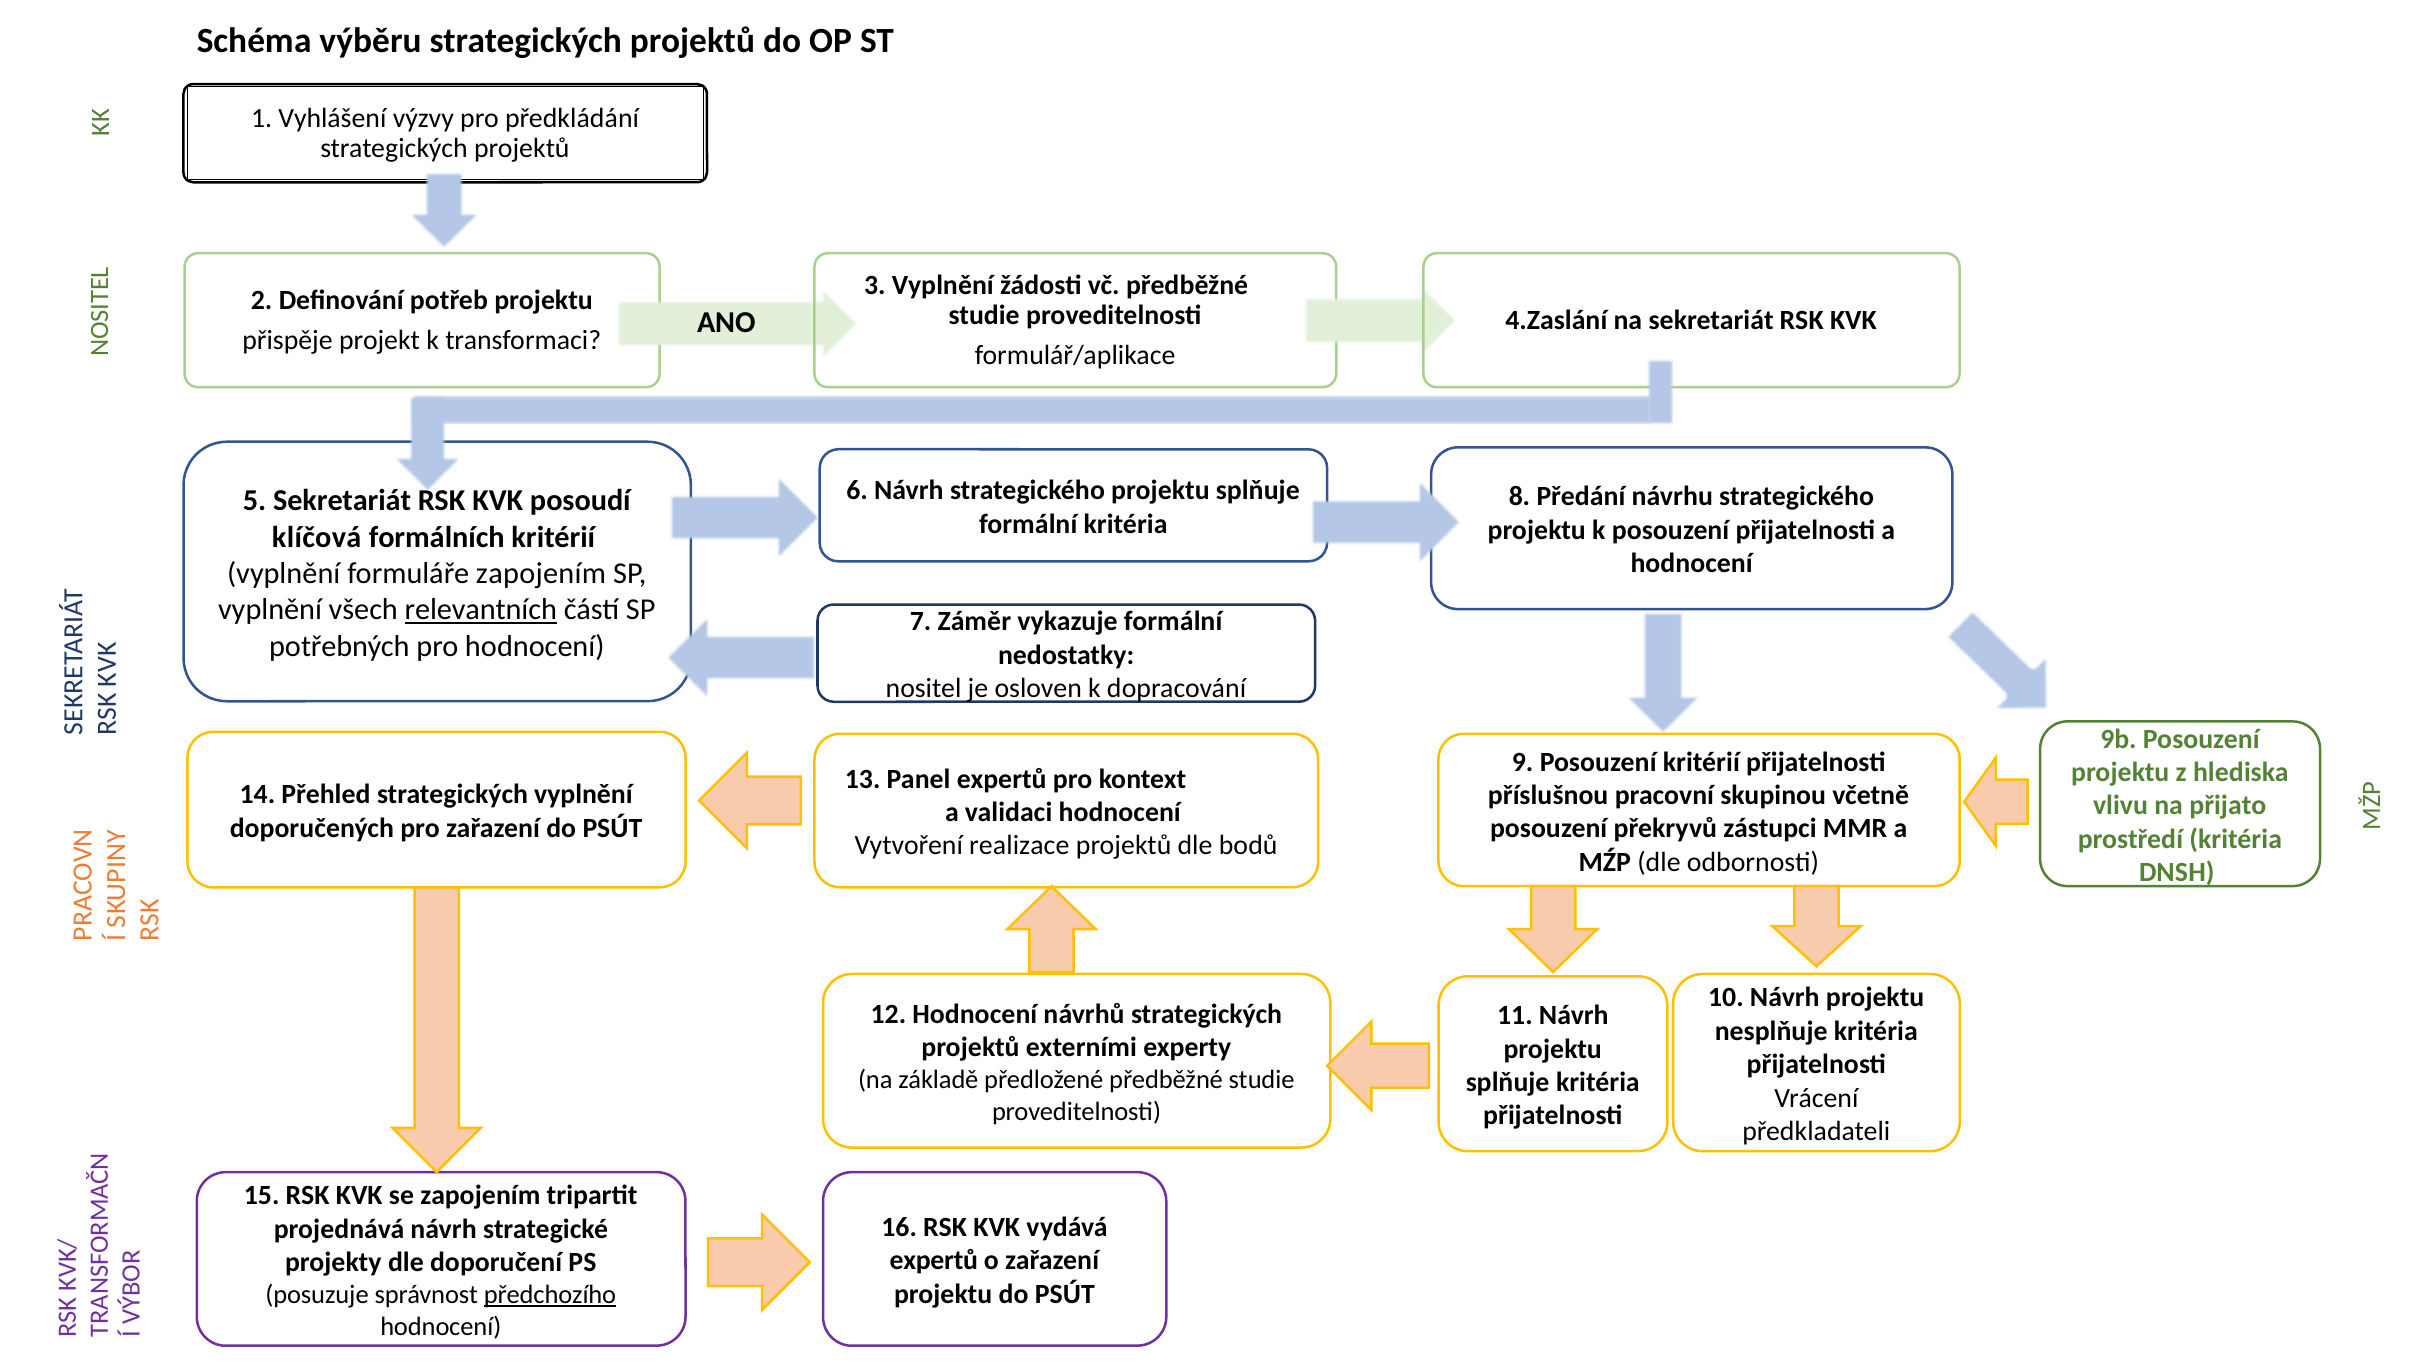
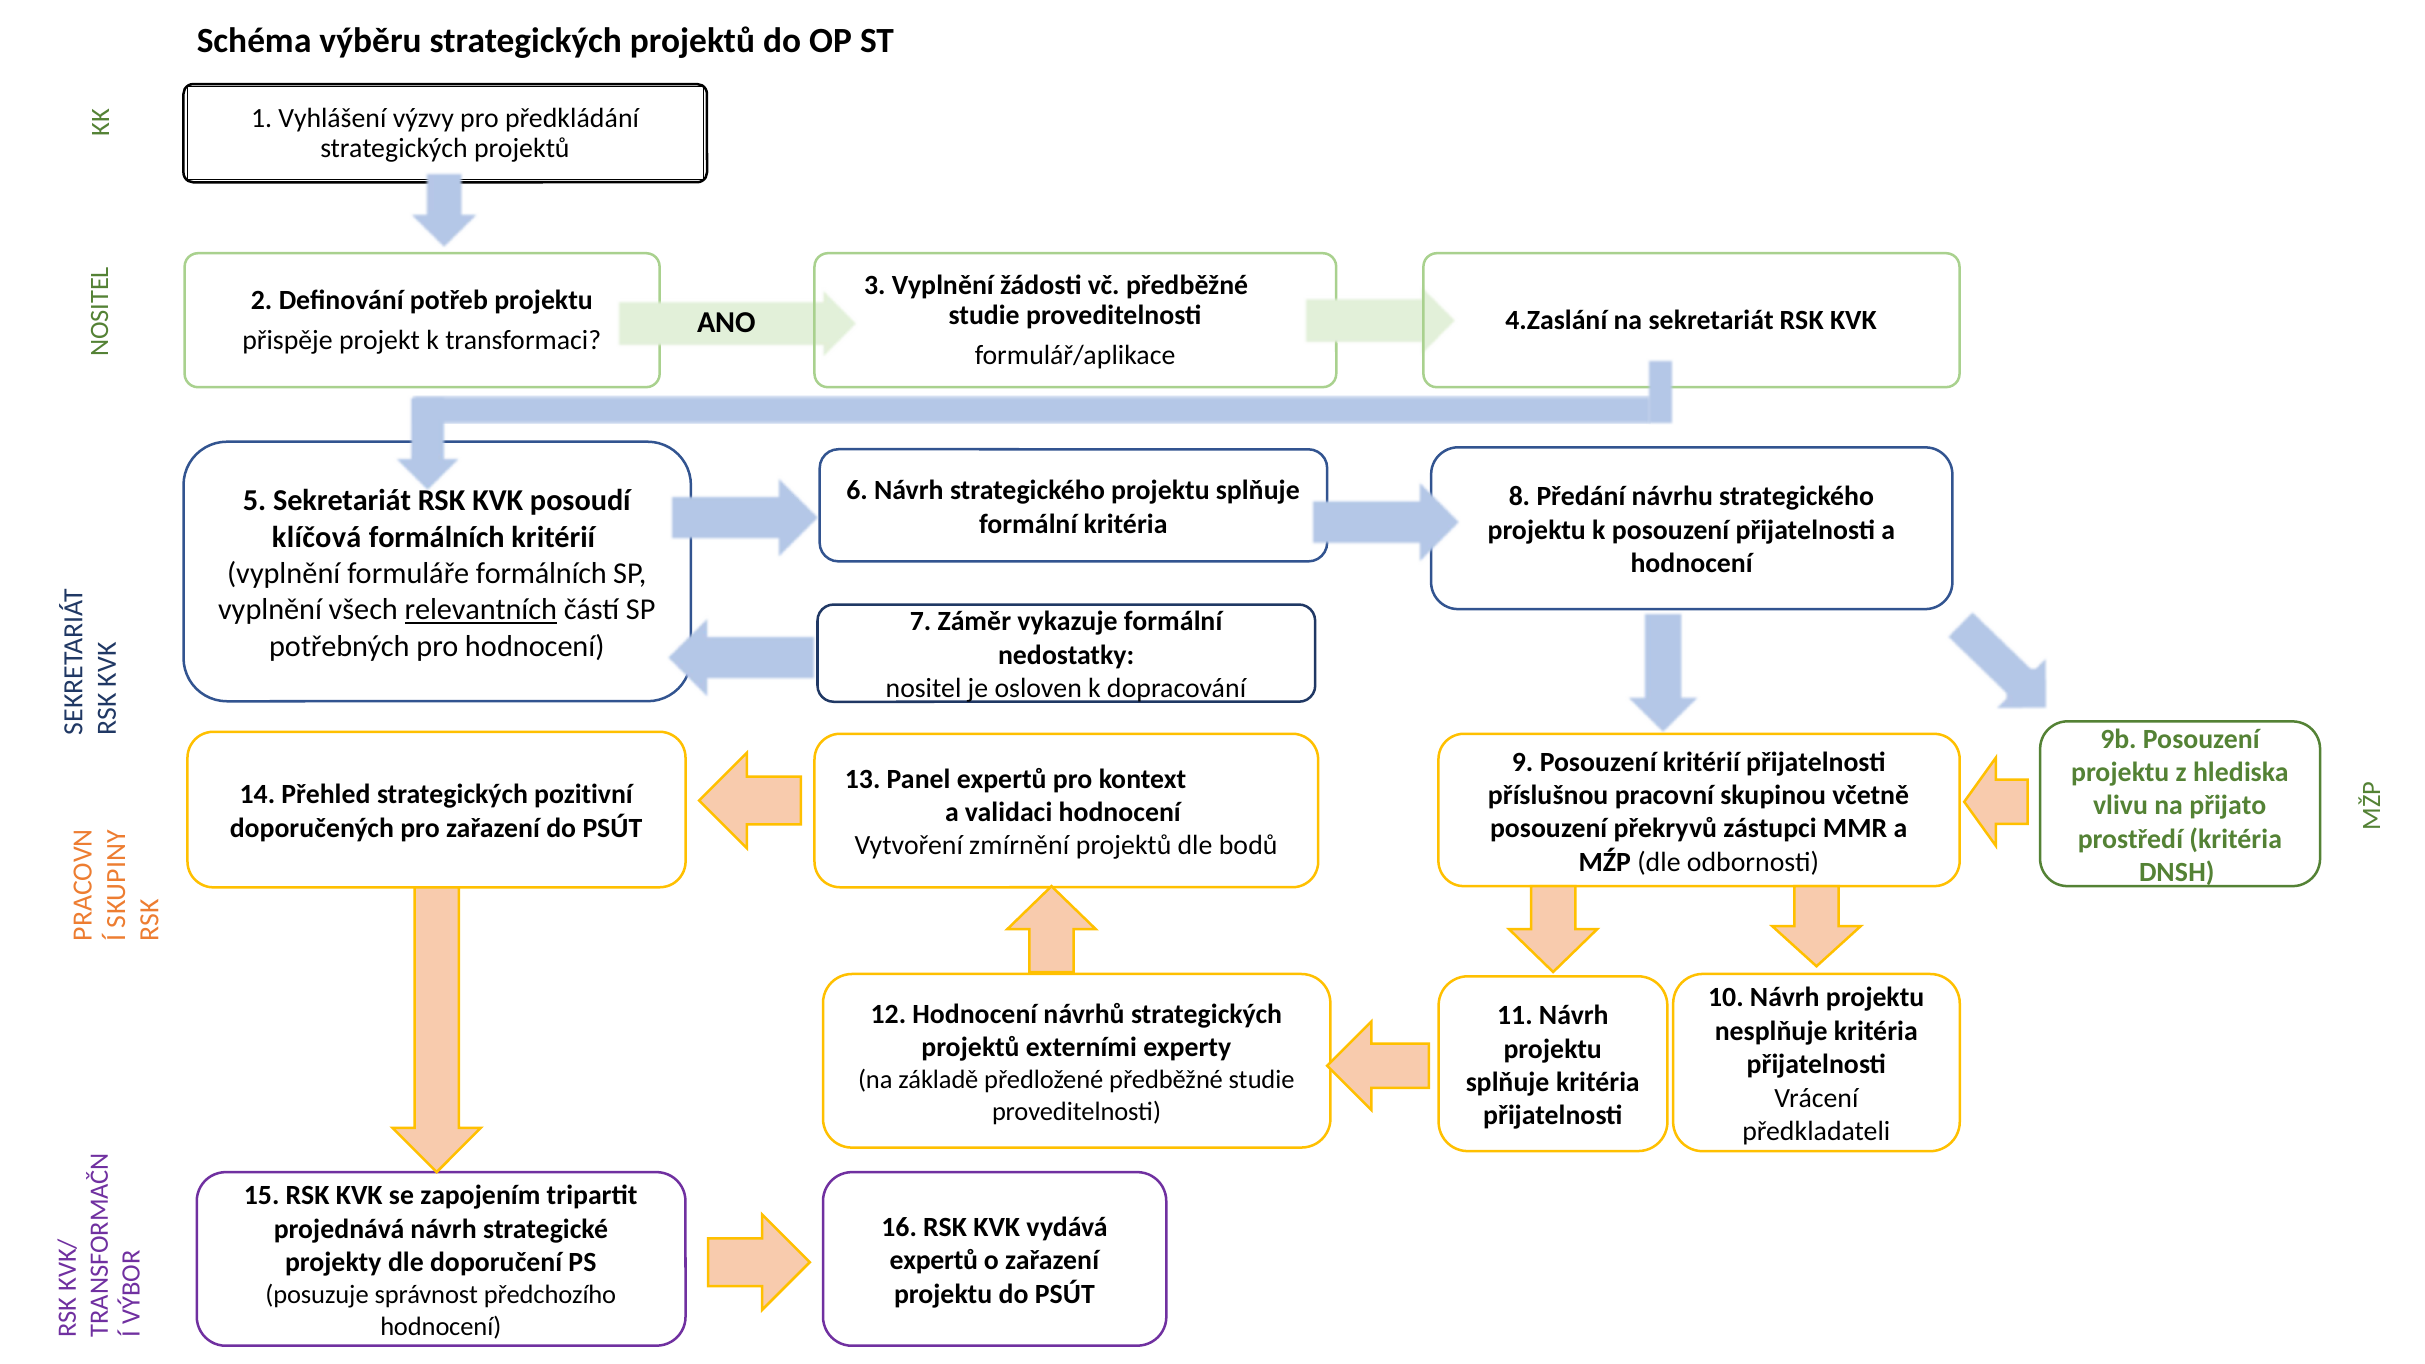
formuláře zapojením: zapojením -> formálních
strategických vyplnění: vyplnění -> pozitivní
realizace: realizace -> zmírnění
předchozího underline: present -> none
